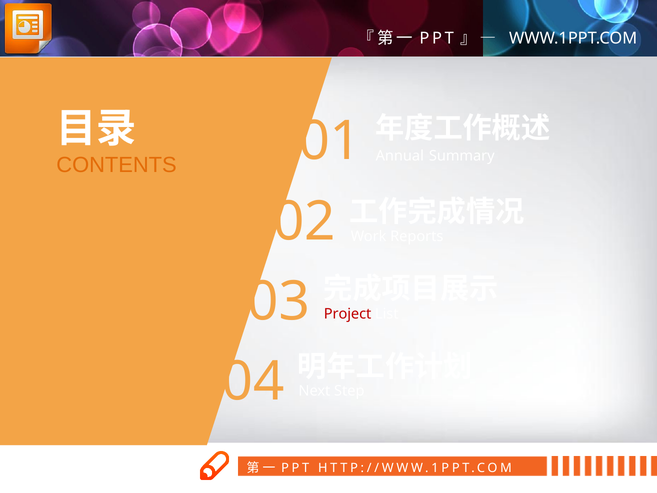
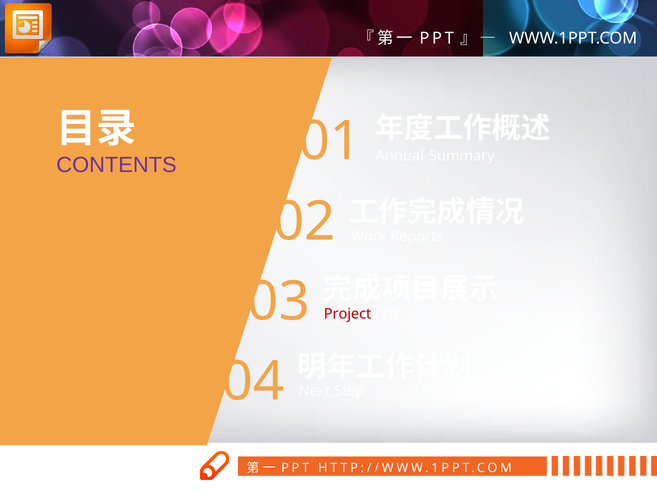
CONTENTS colour: orange -> purple
